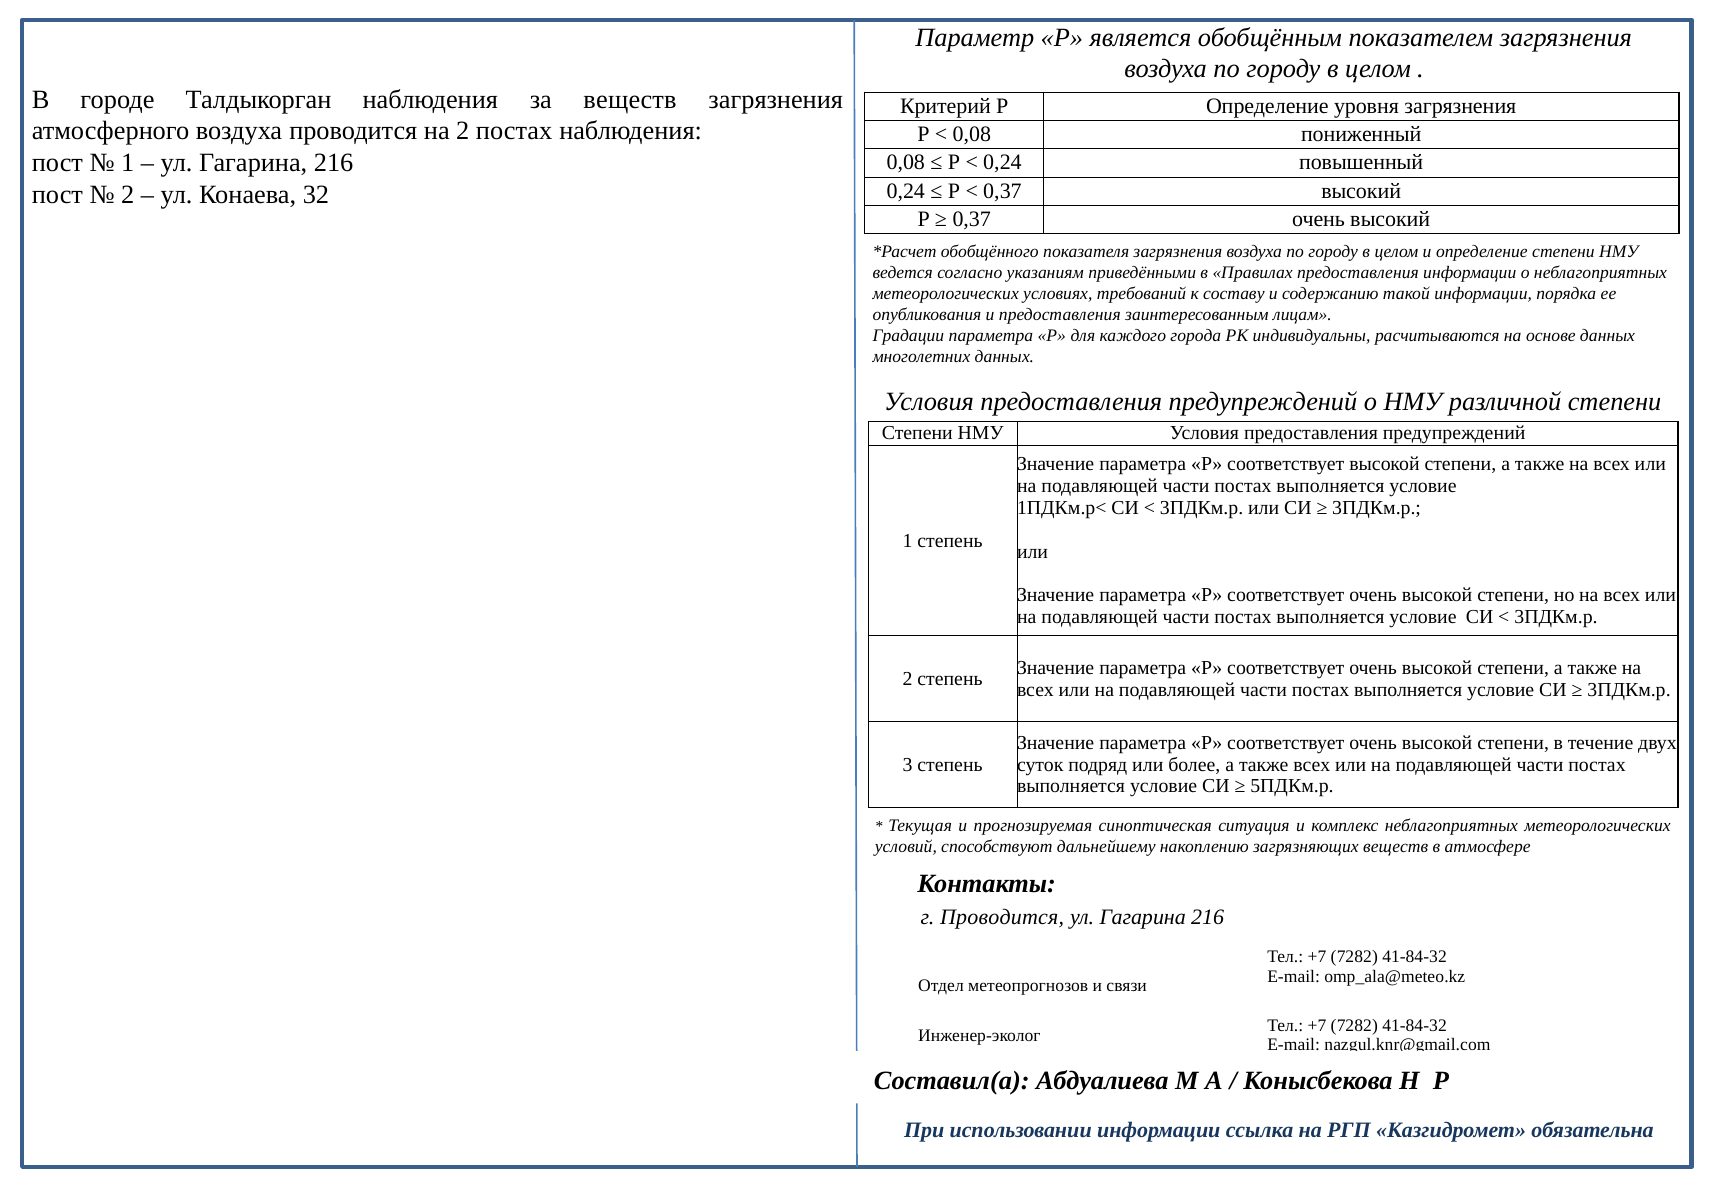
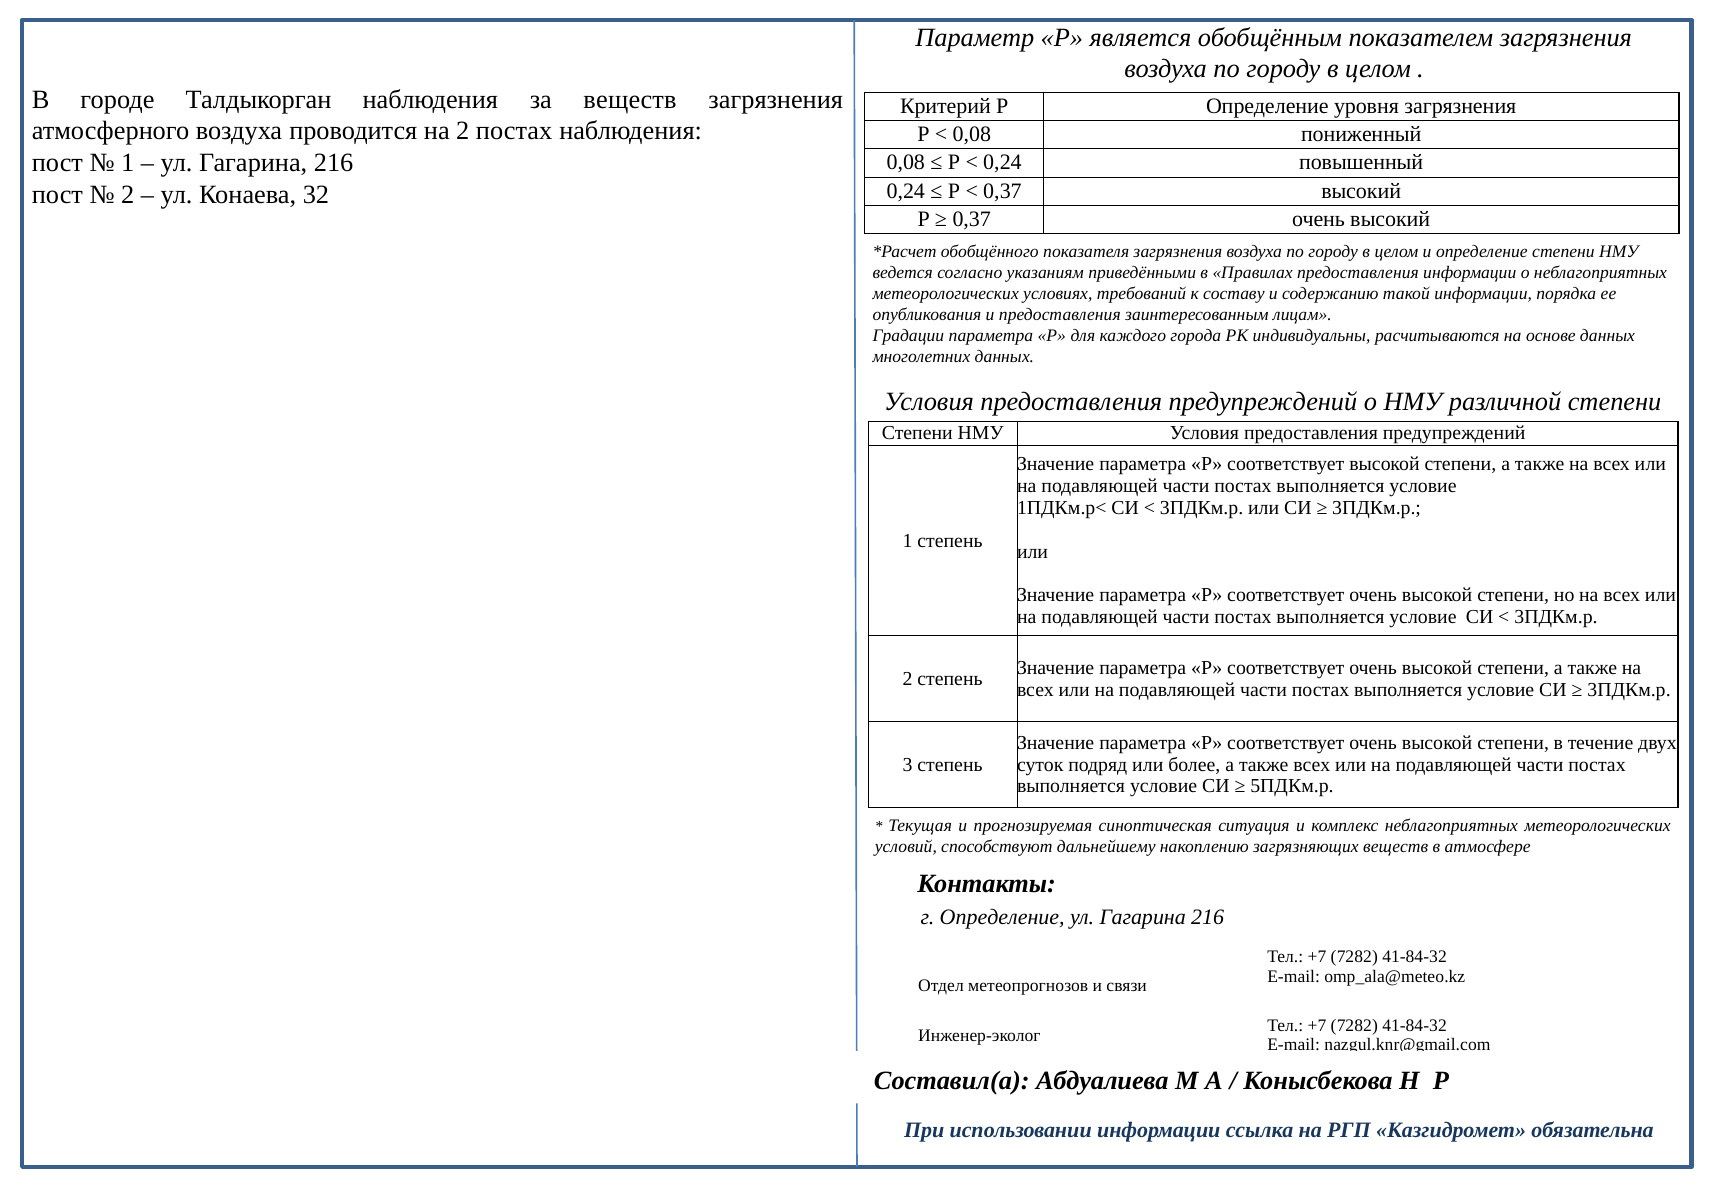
г Проводится: Проводится -> Определение
